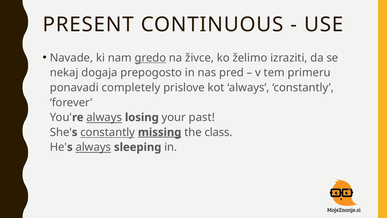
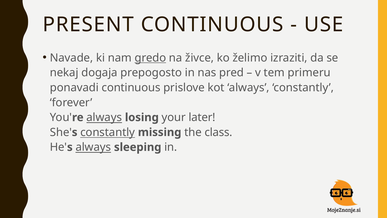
ponavadi completely: completely -> continuous
past: past -> later
missing underline: present -> none
